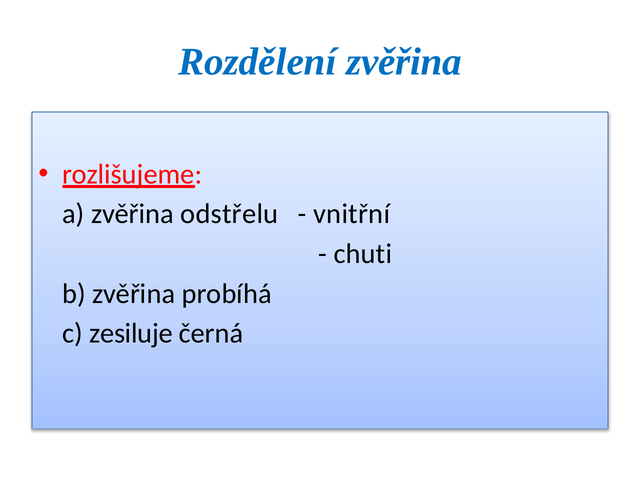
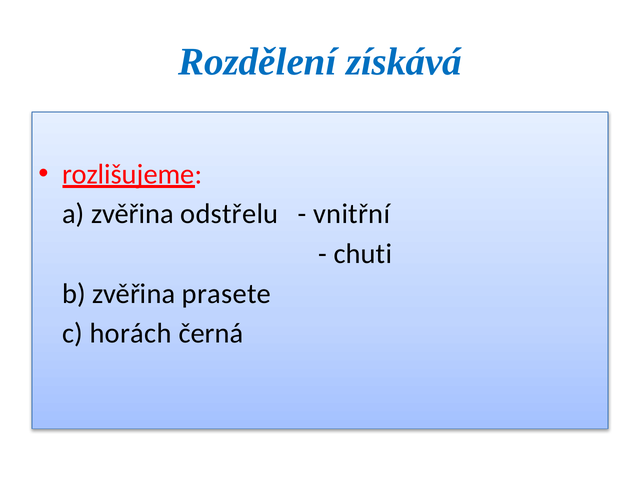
Rozdělení zvěřina: zvěřina -> získává
probíhá: probíhá -> prasete
zesiluje: zesiluje -> horách
